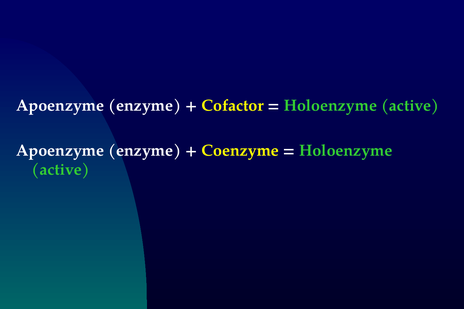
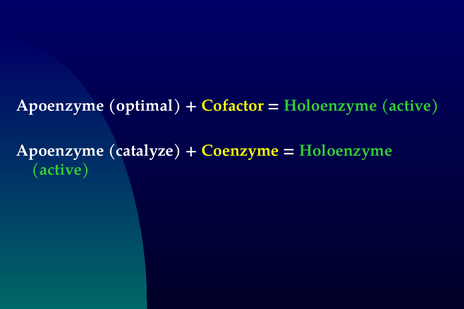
enzyme at (145, 106): enzyme -> optimal
enzyme at (145, 151): enzyme -> catalyze
